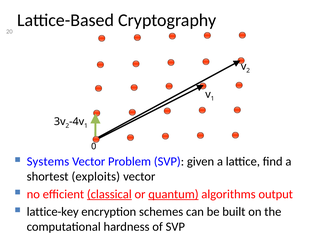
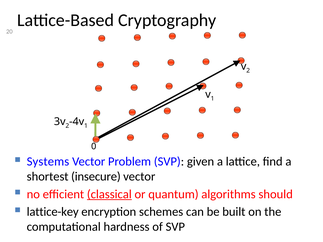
exploits: exploits -> insecure
quantum underline: present -> none
output: output -> should
